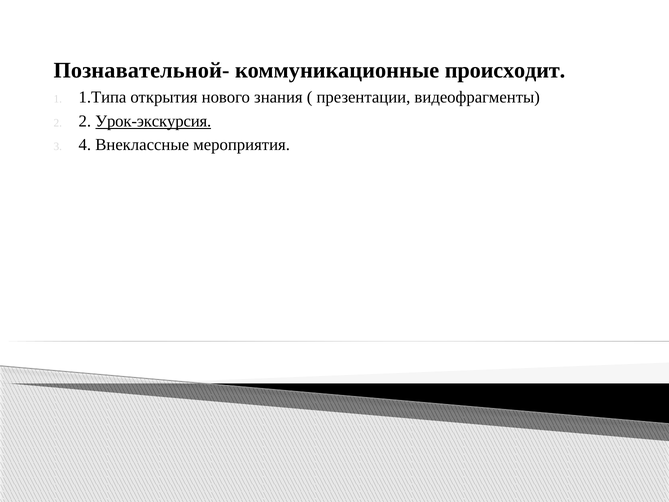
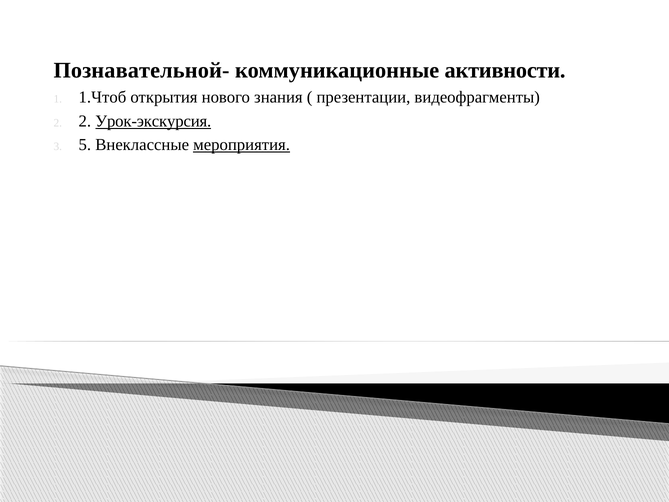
происходит: происходит -> активности
1.Типа: 1.Типа -> 1.Чтоб
4: 4 -> 5
мероприятия underline: none -> present
